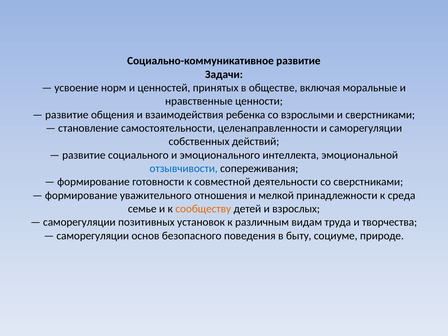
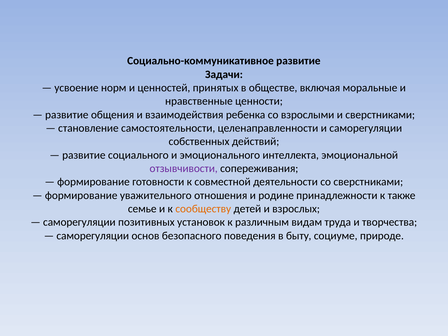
отзывчивости colour: blue -> purple
мелкой: мелкой -> родине
среда: среда -> также
